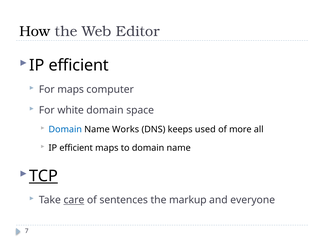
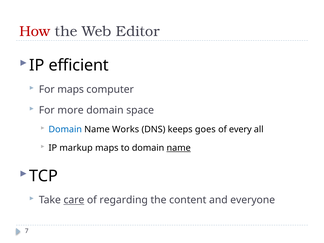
How colour: black -> red
white: white -> more
used: used -> goes
more: more -> every
efficient at (76, 148): efficient -> markup
name at (179, 148) underline: none -> present
TCP underline: present -> none
sentences: sentences -> regarding
markup: markup -> content
